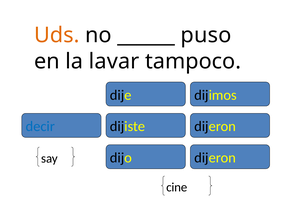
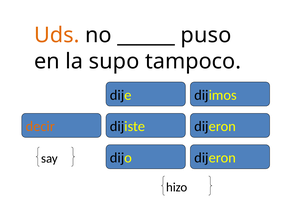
lavar: lavar -> supo
decir colour: blue -> orange
cine: cine -> hizo
